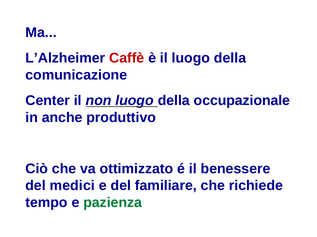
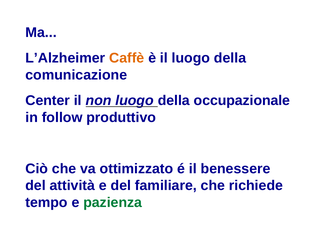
Caffè colour: red -> orange
anche: anche -> follow
medici: medici -> attività
